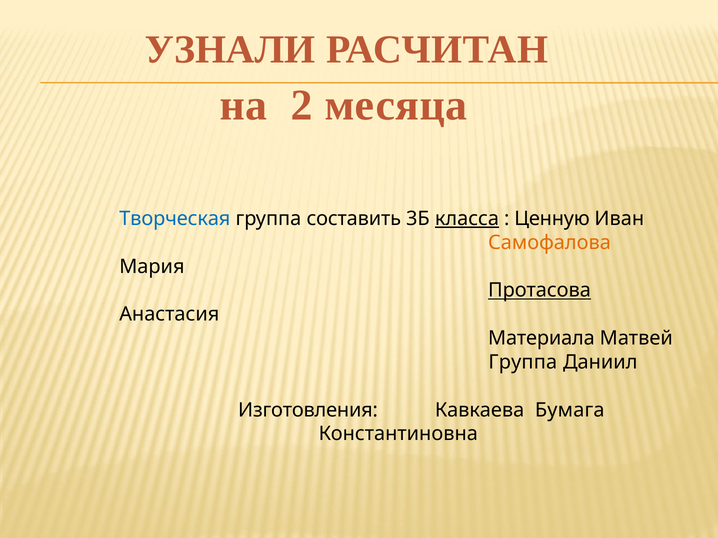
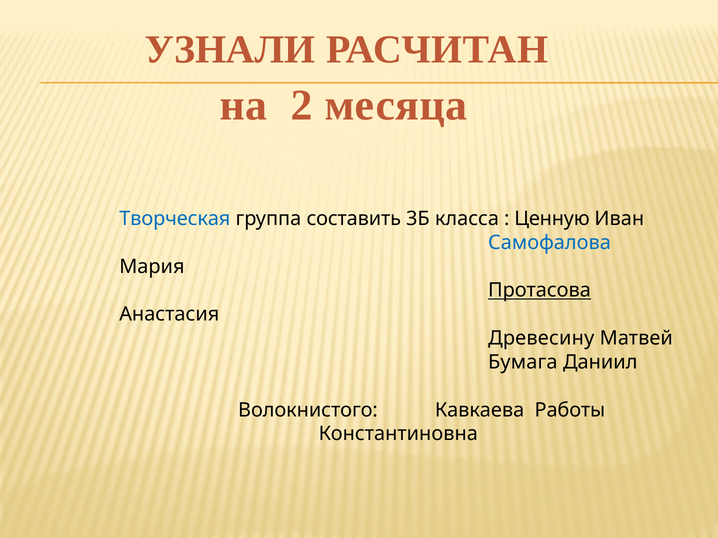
класса underline: present -> none
Самофалова colour: orange -> blue
Материала: Материала -> Древесину
Группа at (523, 362): Группа -> Бумага
Изготовления: Изготовления -> Волокнистого
Бумага: Бумага -> Работы
